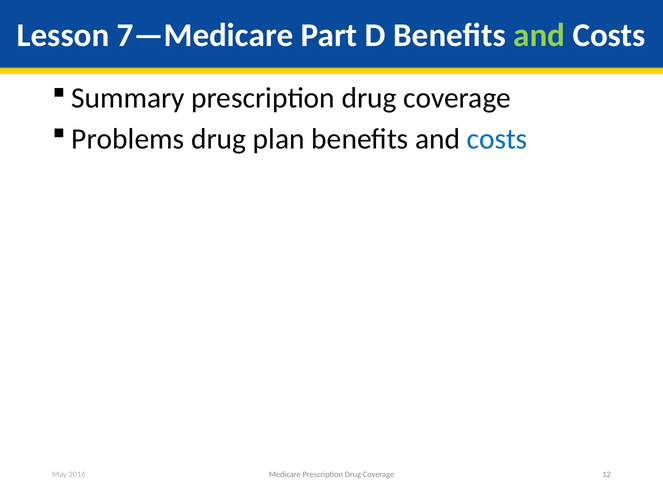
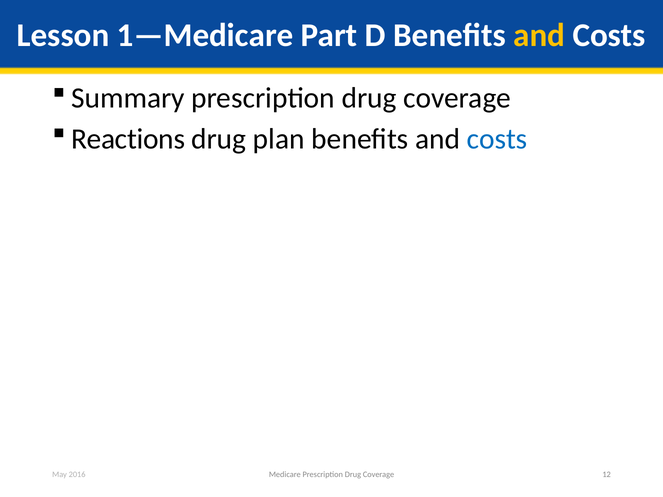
7—Medicare: 7—Medicare -> 1—Medicare
and at (539, 35) colour: light green -> yellow
Problems: Problems -> Reactions
